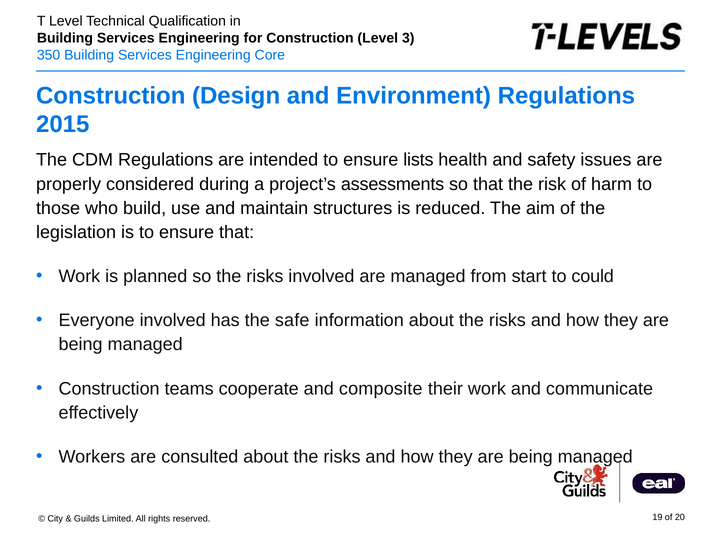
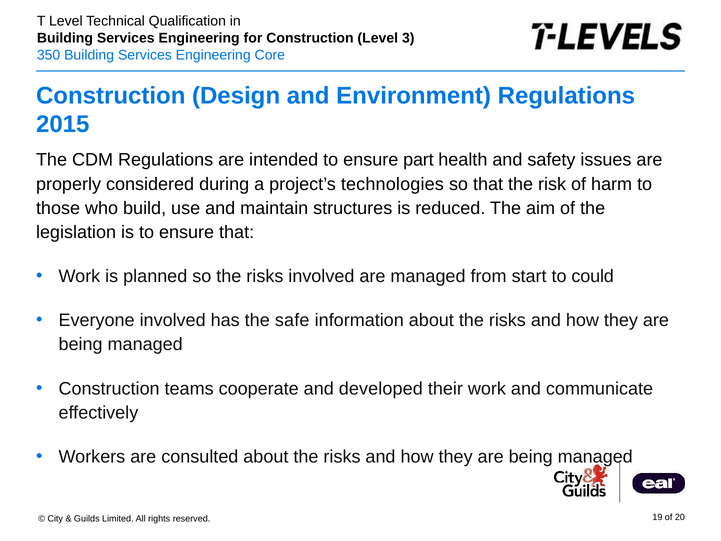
lists: lists -> part
assessments: assessments -> technologies
composite: composite -> developed
